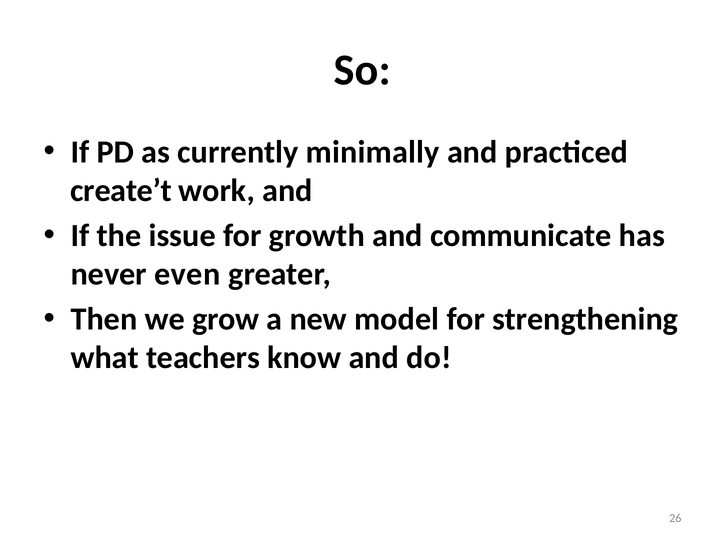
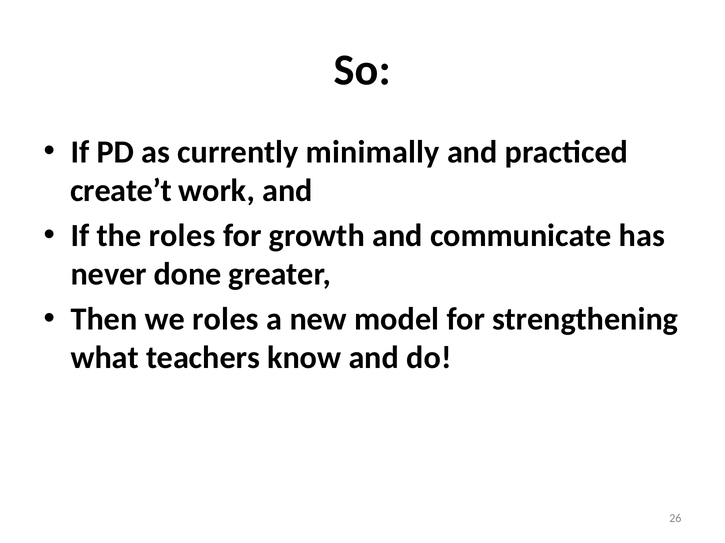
the issue: issue -> roles
even: even -> done
we grow: grow -> roles
